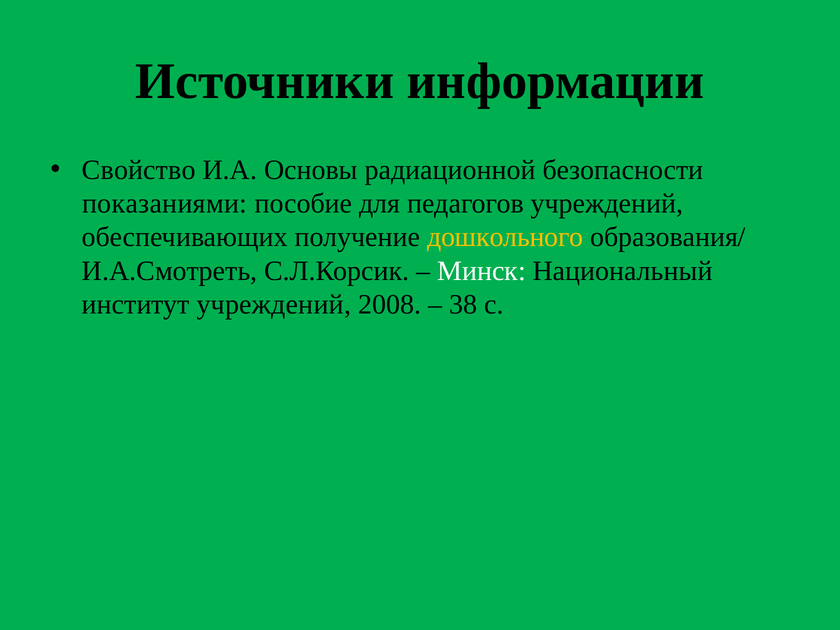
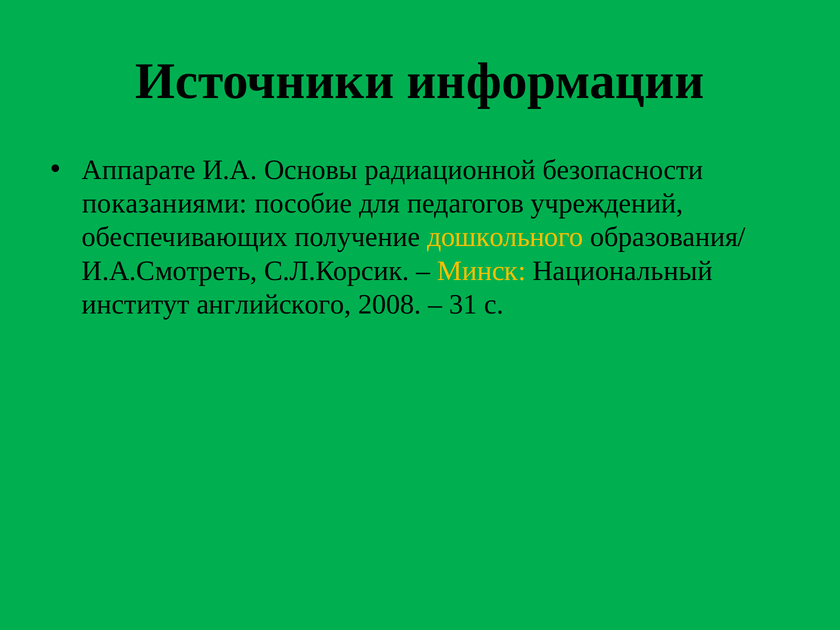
Свойство: Свойство -> Аппарате
Минск colour: white -> yellow
институт учреждений: учреждений -> английского
38: 38 -> 31
